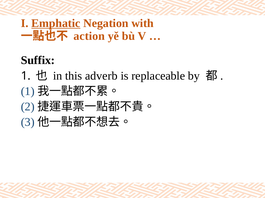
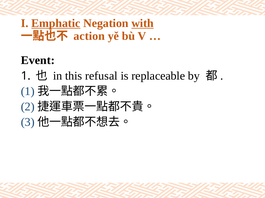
with underline: none -> present
Suffix: Suffix -> Event
adverb: adverb -> refusal
